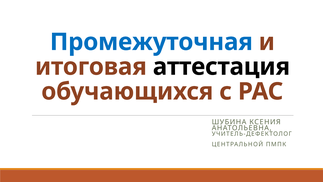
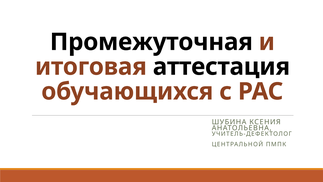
Промежуточная colour: blue -> black
